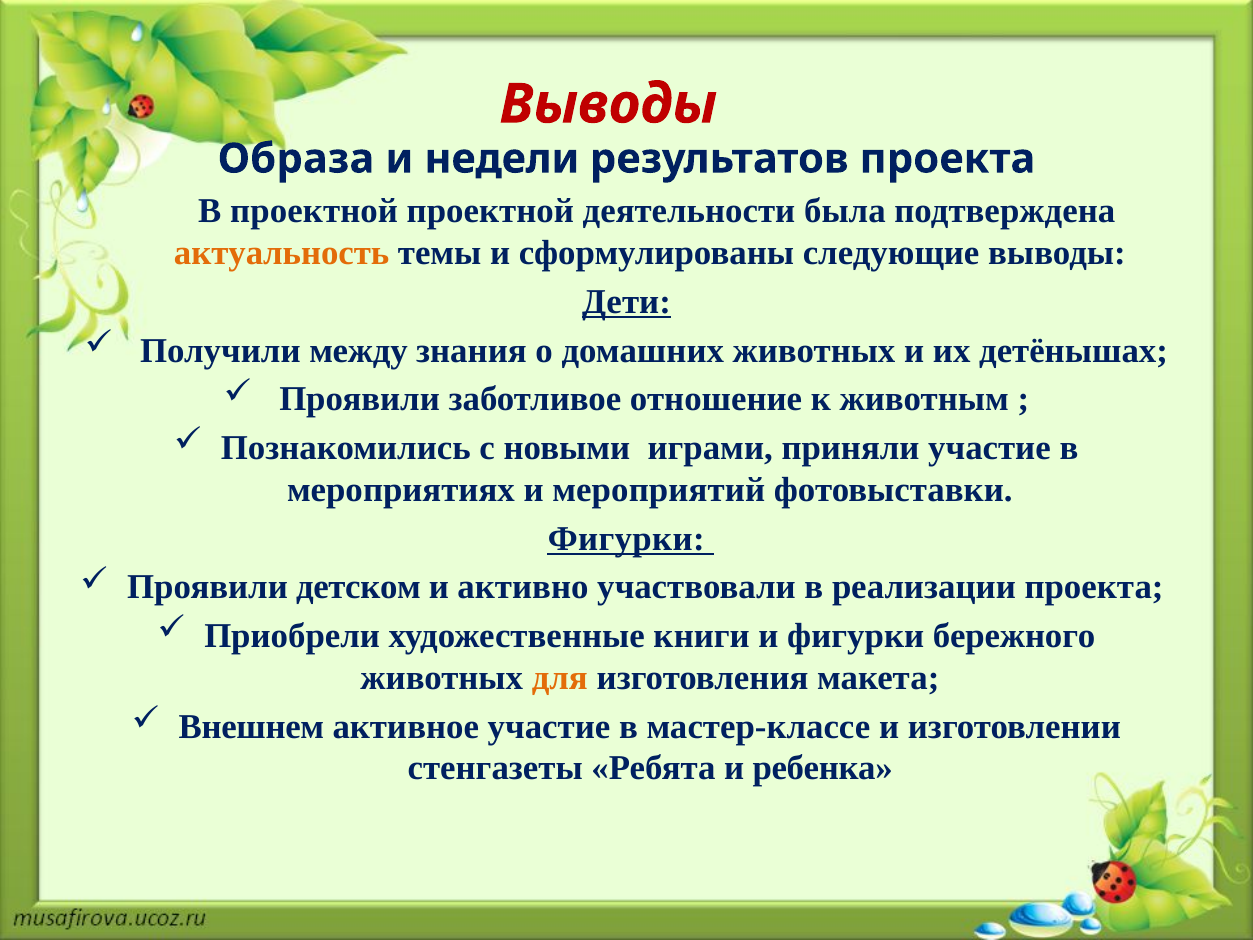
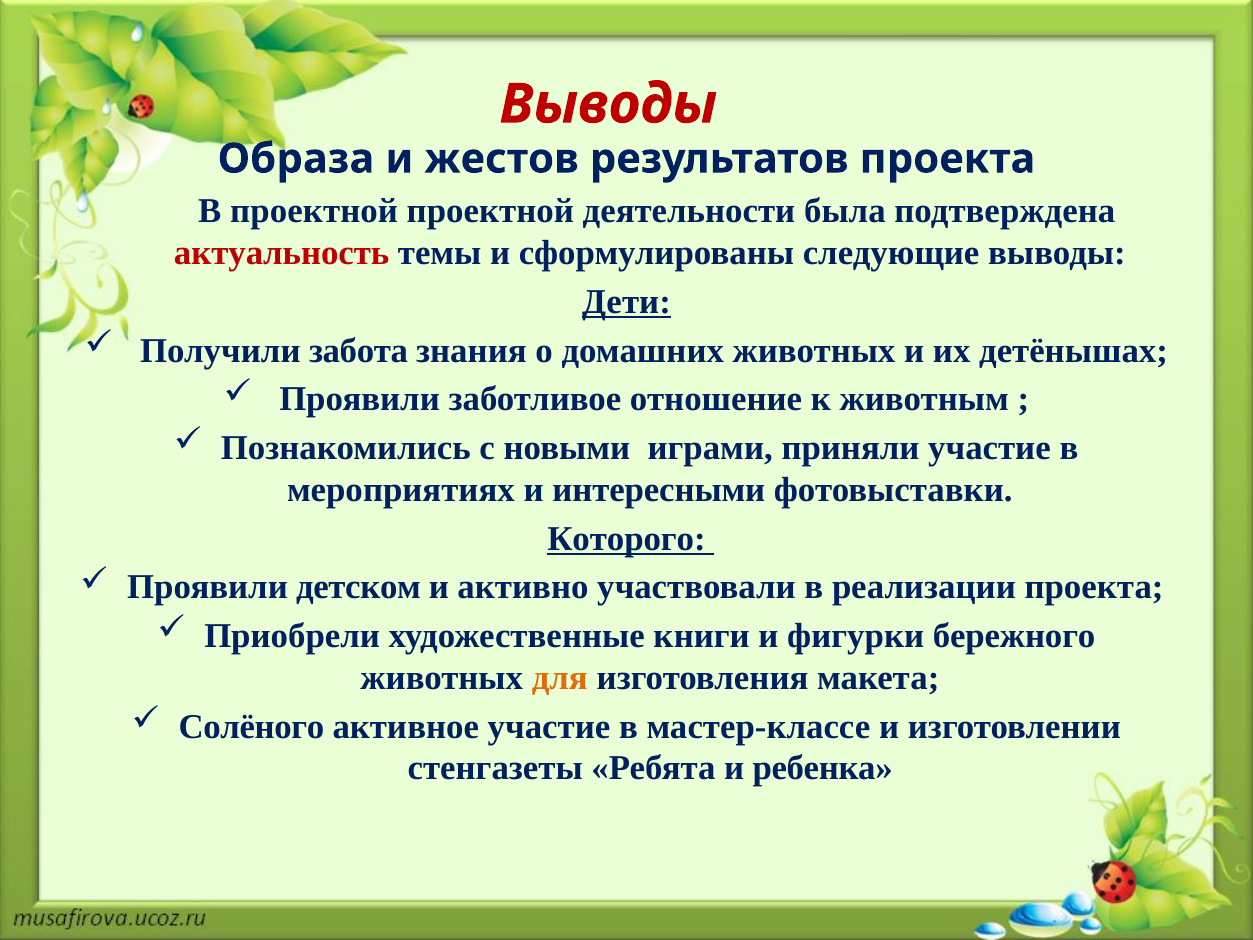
недели: недели -> жестов
актуальность colour: orange -> red
между: между -> забота
мероприятий: мероприятий -> интересными
Фигурки at (626, 538): Фигурки -> Которого
Внешнем: Внешнем -> Солёного
